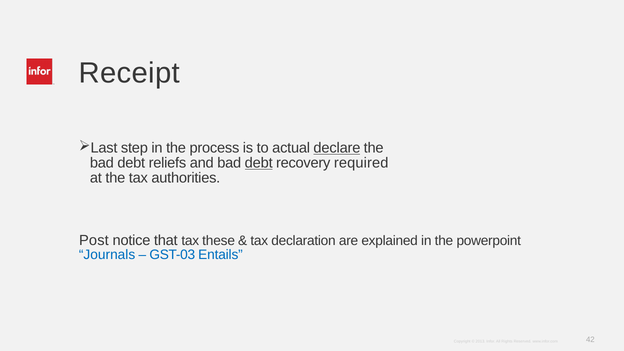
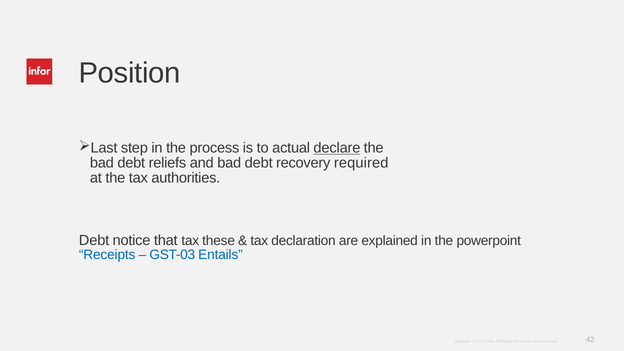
Receipt: Receipt -> Position
debt at (259, 163) underline: present -> none
Post at (94, 240): Post -> Debt
Journals: Journals -> Receipts
